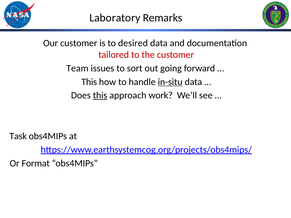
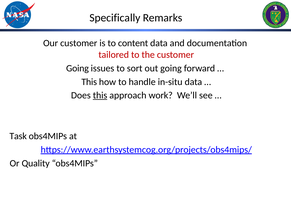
Laboratory: Laboratory -> Specifically
desired: desired -> content
Team at (77, 68): Team -> Going
in-situ underline: present -> none
Format: Format -> Quality
